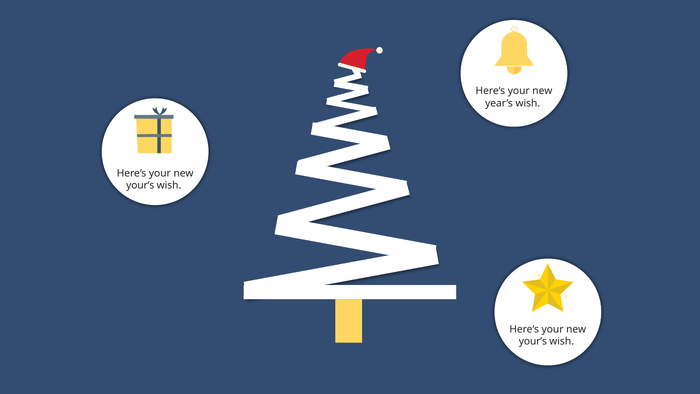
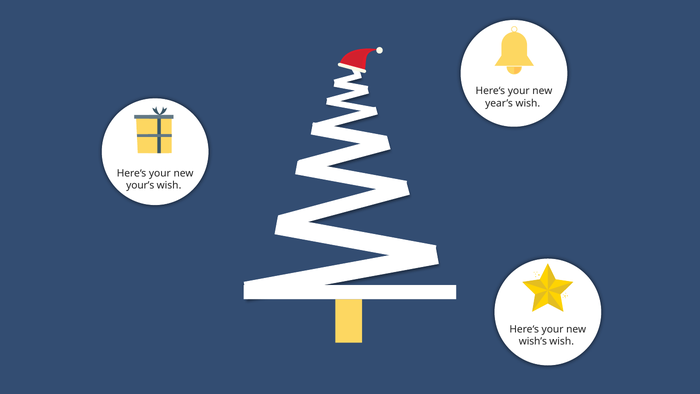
your’s at (533, 341): your’s -> wish’s
